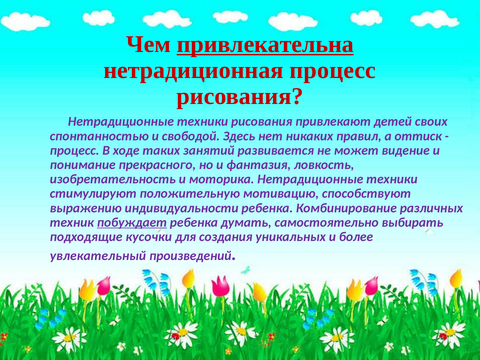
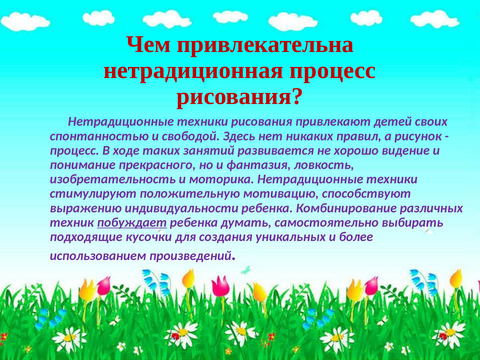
привлекательна underline: present -> none
оттиск: оттиск -> рисунок
может: может -> хорошо
увлекательный: увлекательный -> использованием
